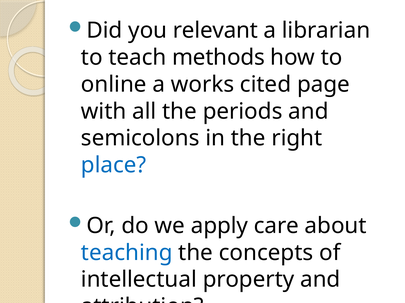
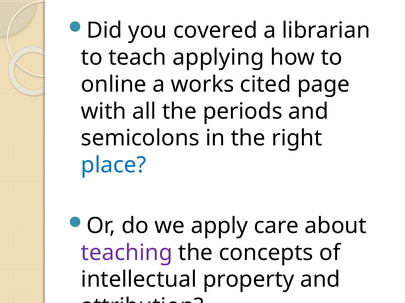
relevant: relevant -> covered
methods: methods -> applying
teaching colour: blue -> purple
